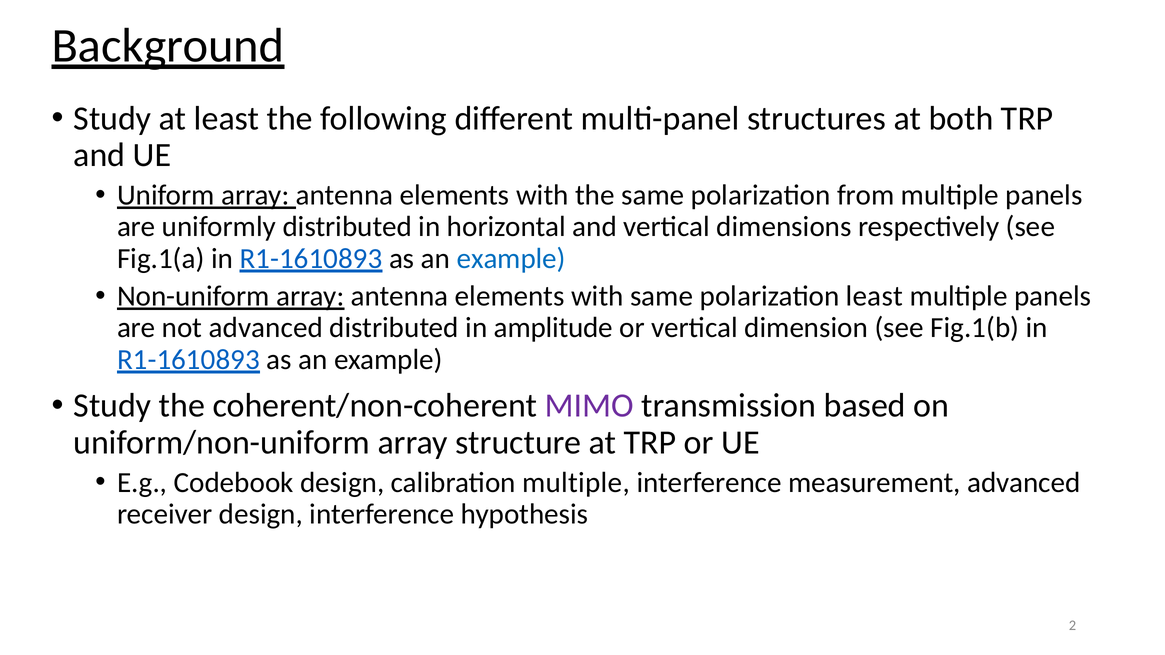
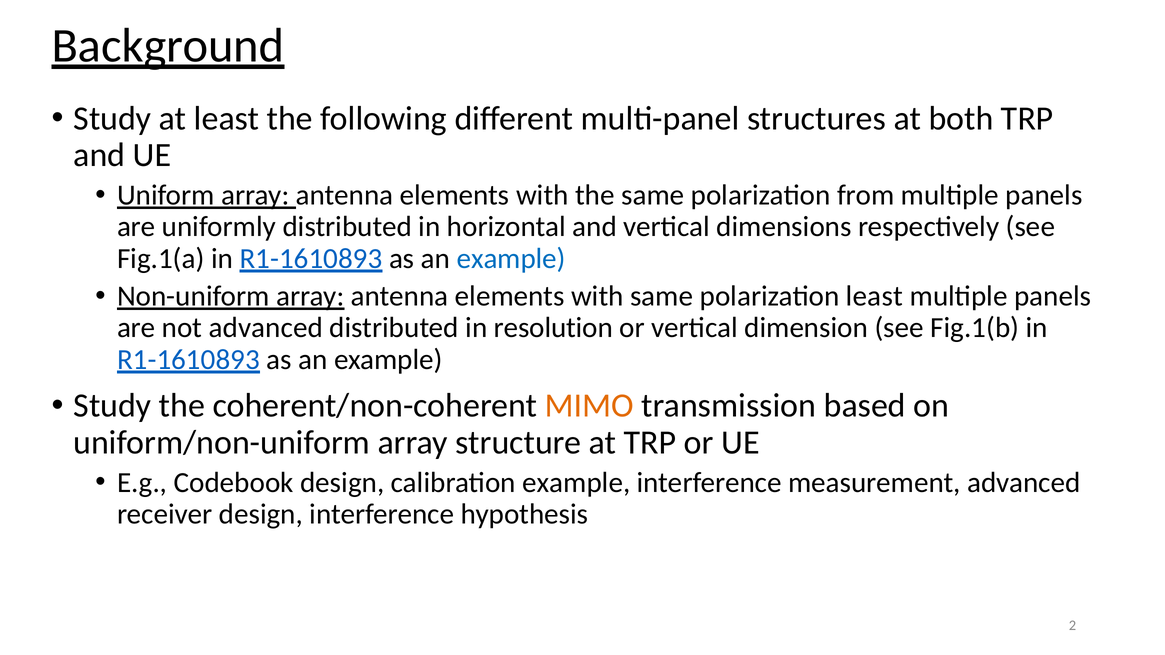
amplitude: amplitude -> resolution
MIMO colour: purple -> orange
calibration multiple: multiple -> example
